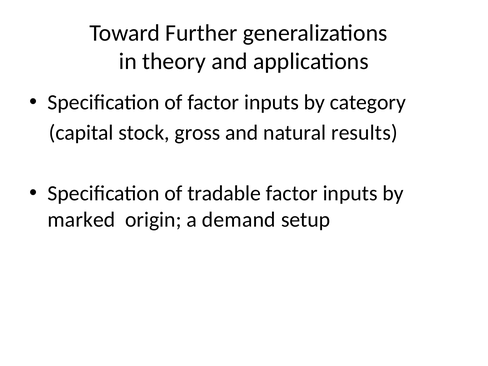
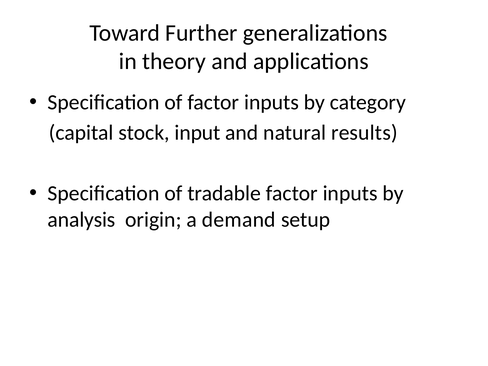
gross: gross -> input
marked: marked -> analysis
